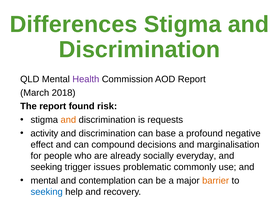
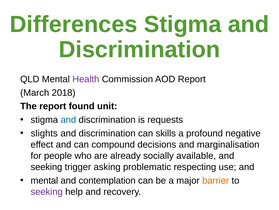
risk: risk -> unit
and at (68, 119) colour: orange -> blue
activity: activity -> slights
base: base -> skills
everyday: everyday -> available
issues: issues -> asking
commonly: commonly -> respecting
seeking at (47, 191) colour: blue -> purple
